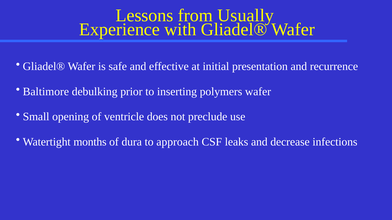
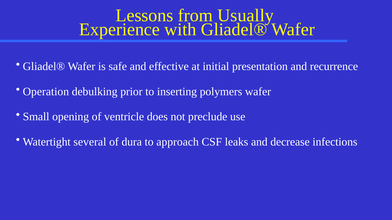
Baltimore: Baltimore -> Operation
months: months -> several
